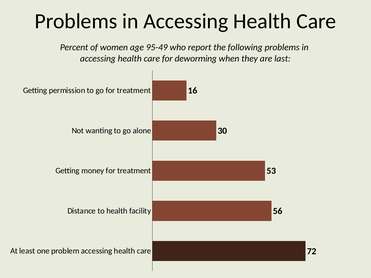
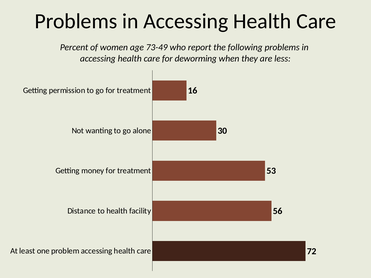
95-49: 95-49 -> 73-49
last: last -> less
